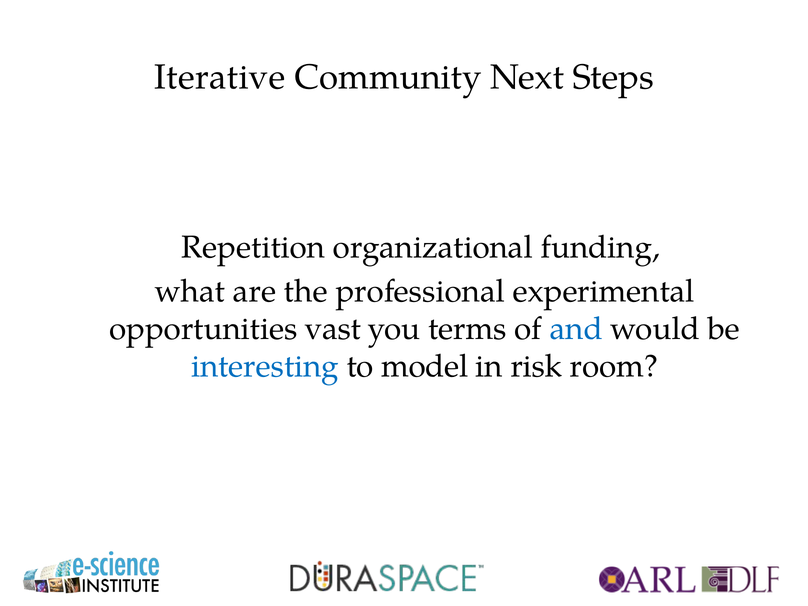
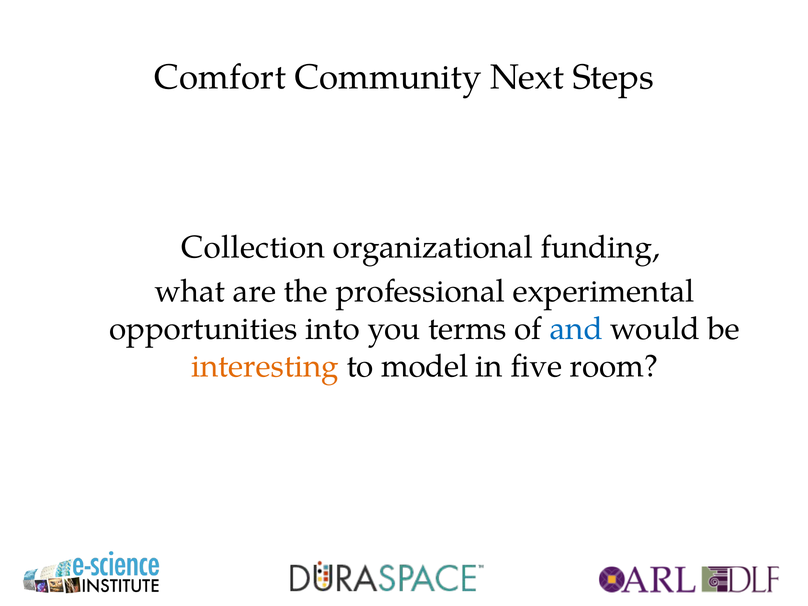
Iterative: Iterative -> Comfort
Repetition: Repetition -> Collection
vast: vast -> into
interesting colour: blue -> orange
risk: risk -> five
